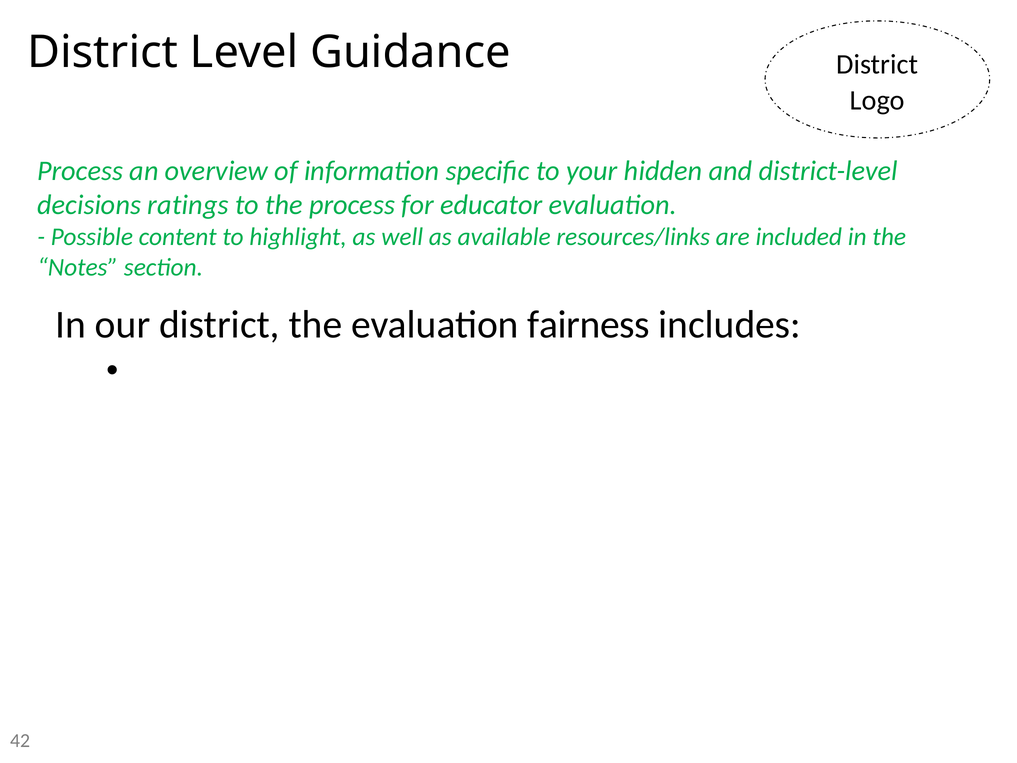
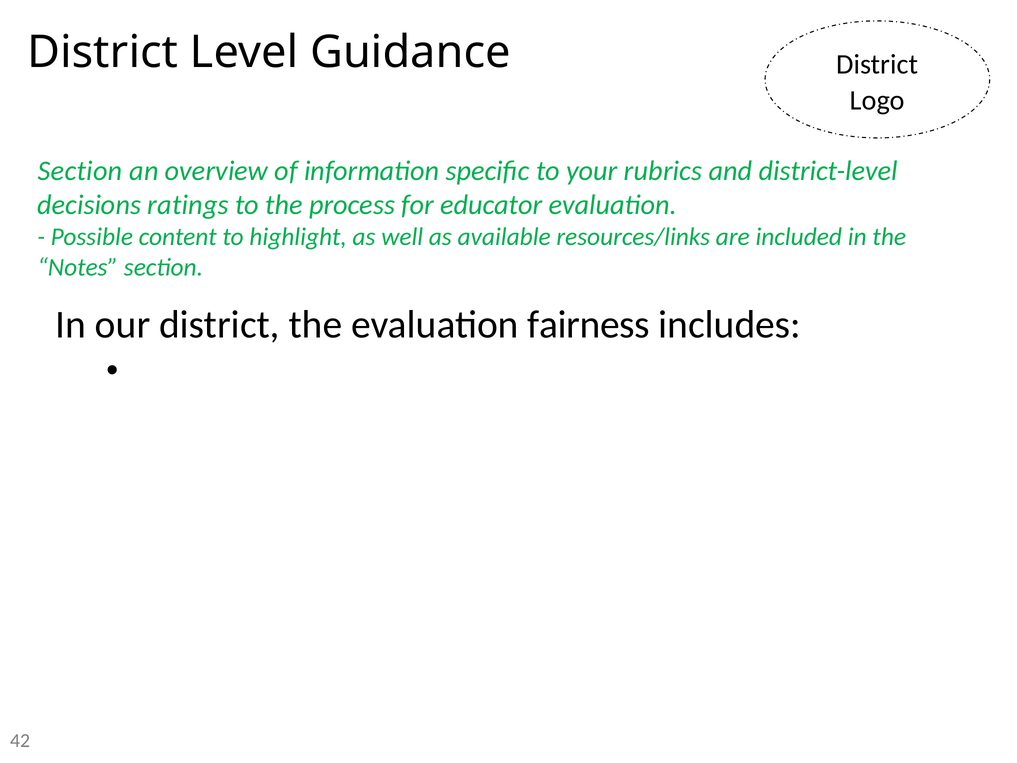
Process at (80, 171): Process -> Section
hidden: hidden -> rubrics
